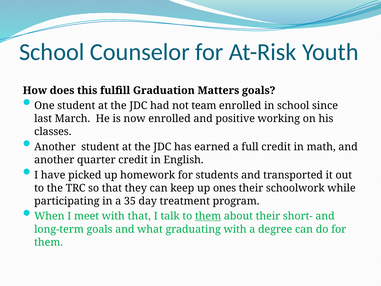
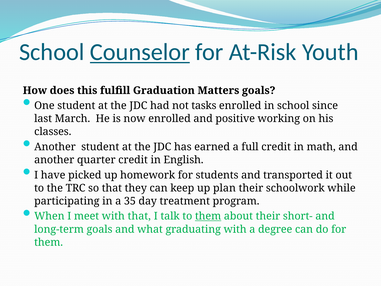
Counselor underline: none -> present
team: team -> tasks
ones: ones -> plan
